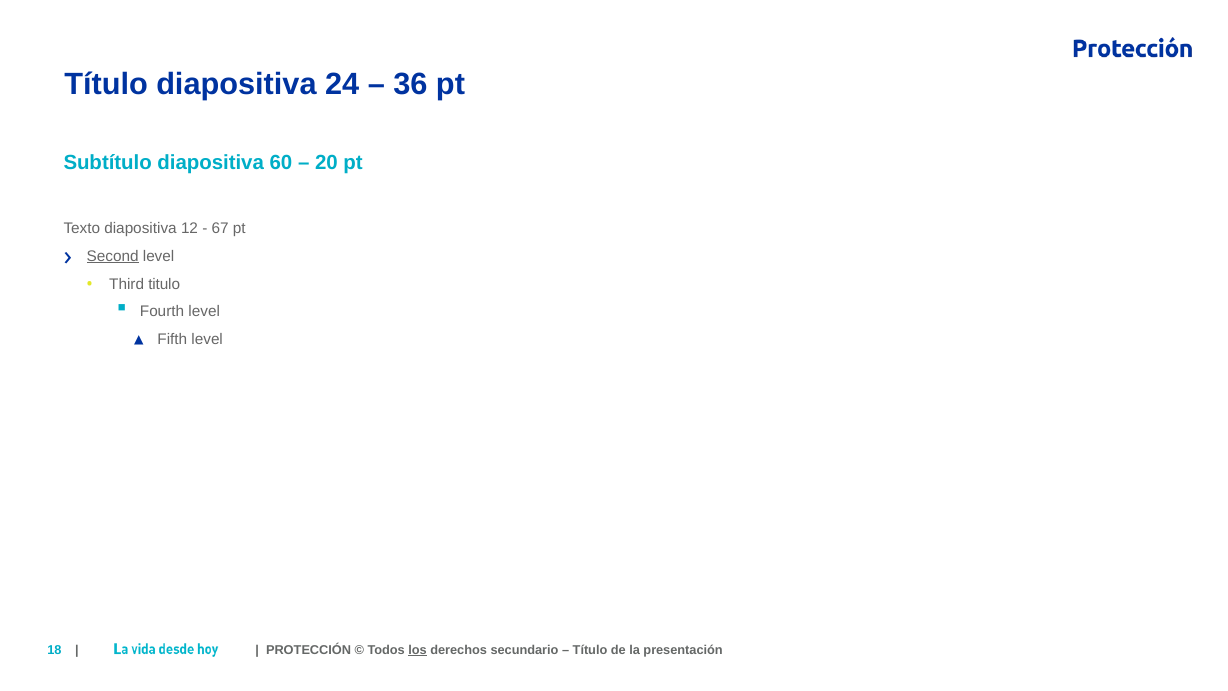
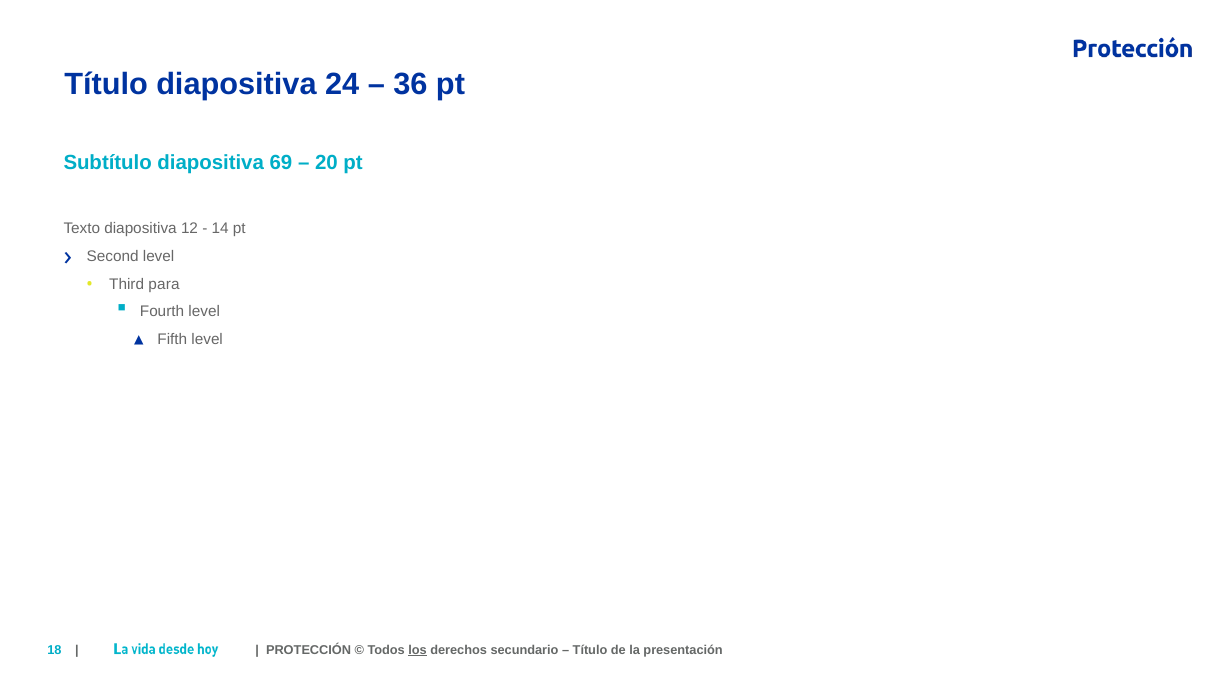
60: 60 -> 69
67: 67 -> 14
Second underline: present -> none
titulo: titulo -> para
